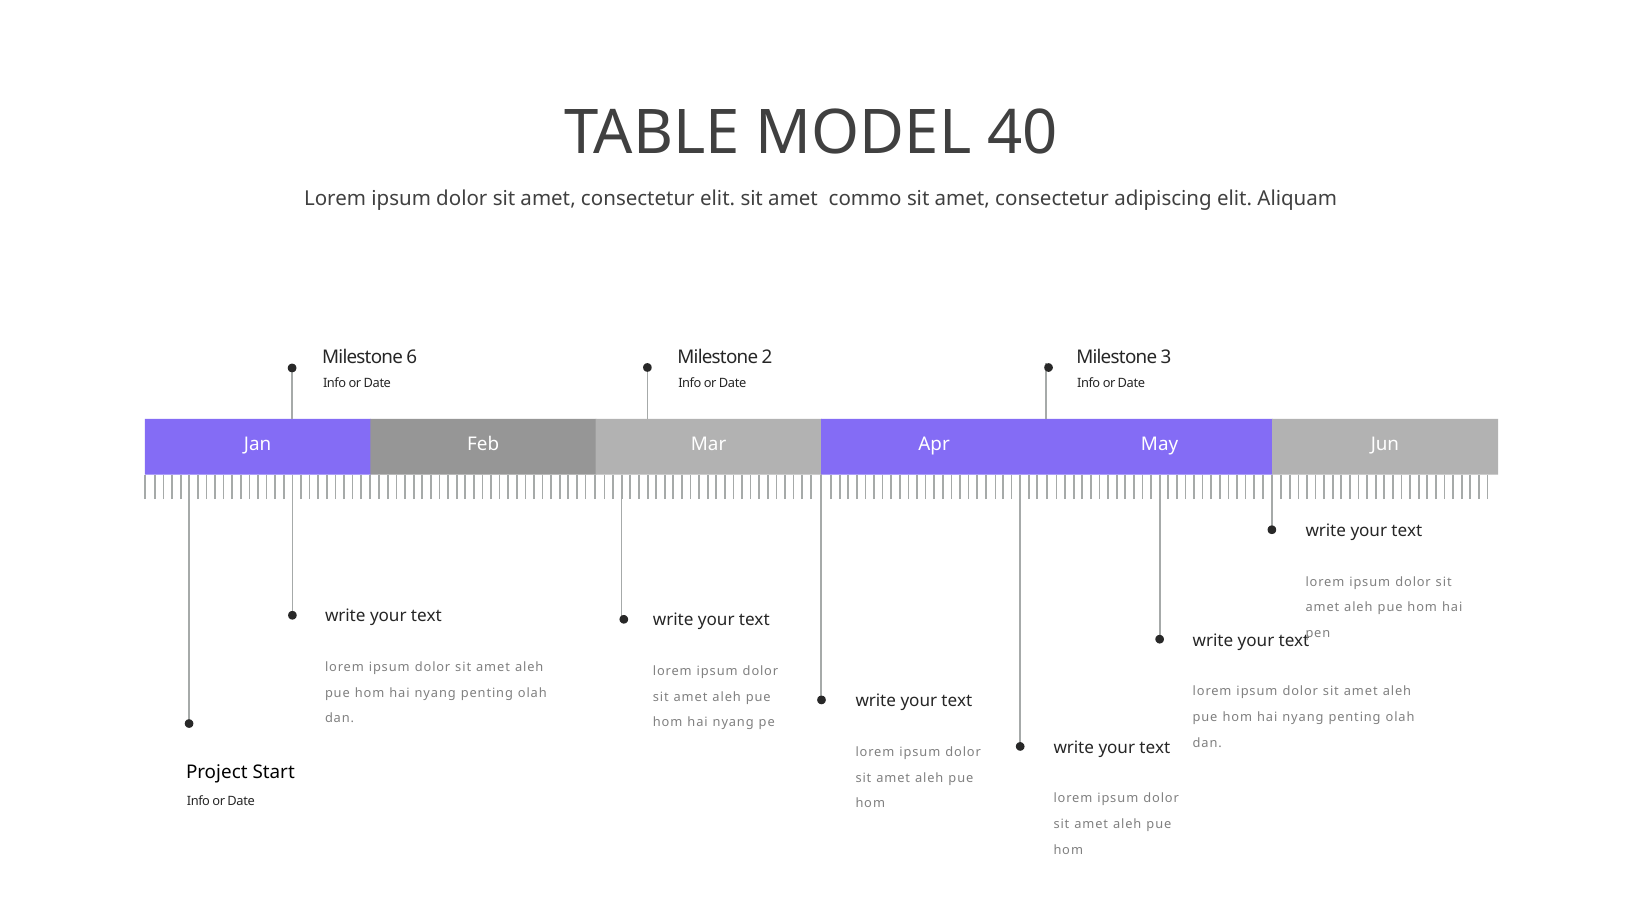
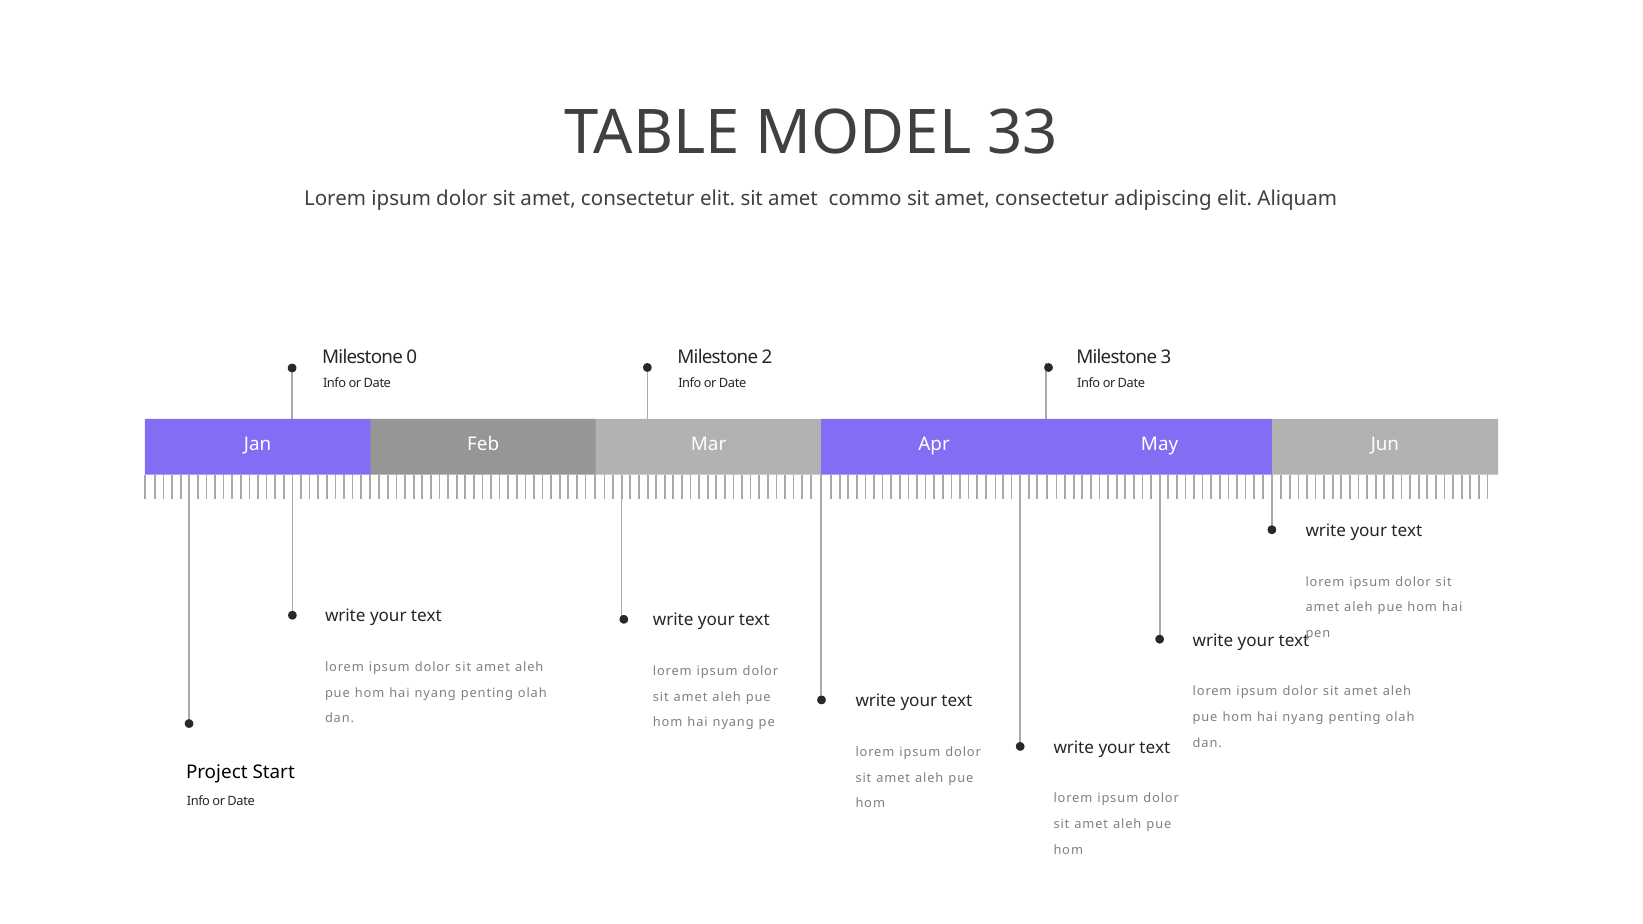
40: 40 -> 33
6: 6 -> 0
